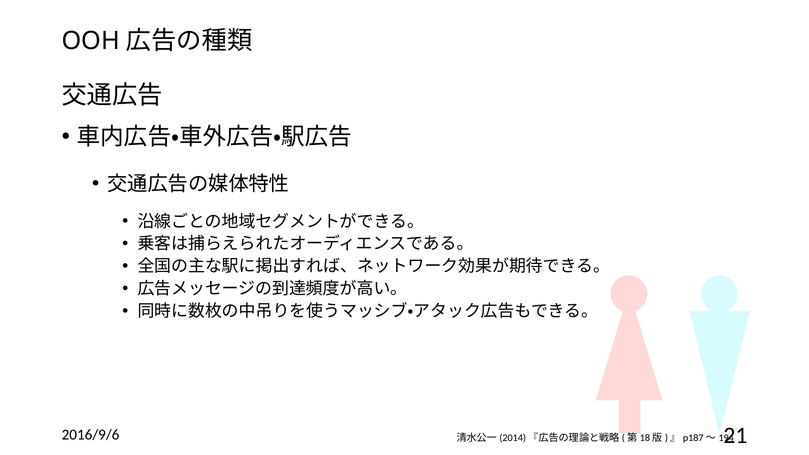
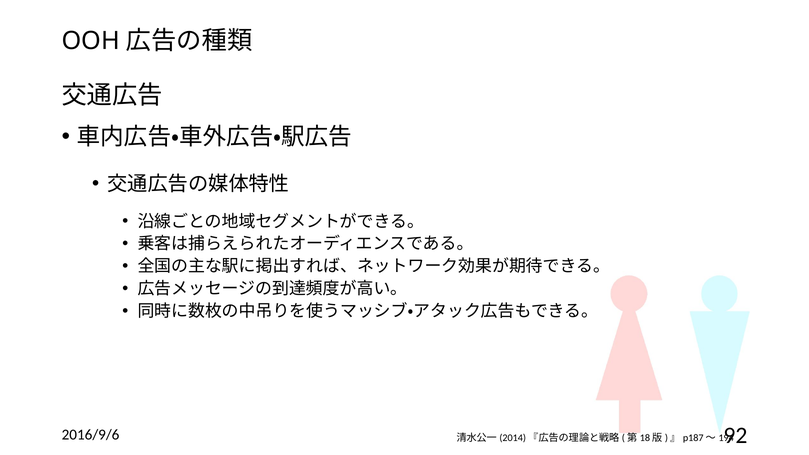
21: 21 -> 92
